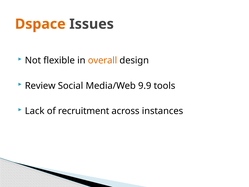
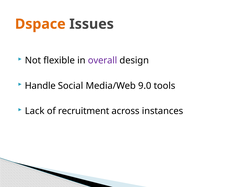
overall colour: orange -> purple
Review: Review -> Handle
9.9: 9.9 -> 9.0
